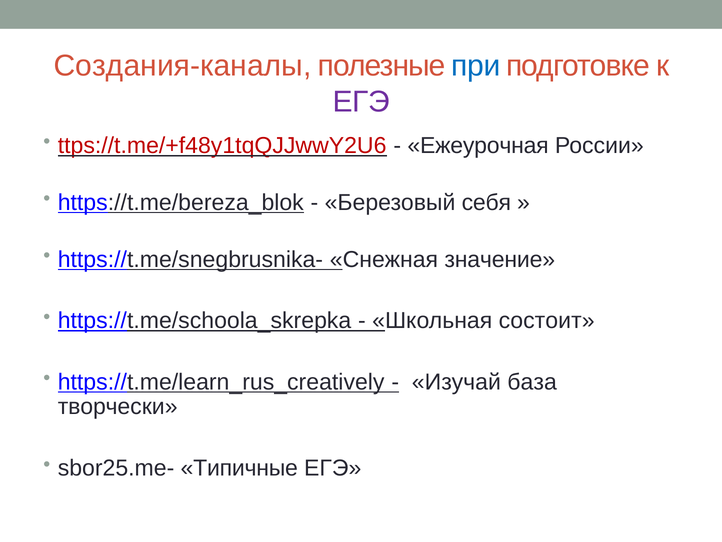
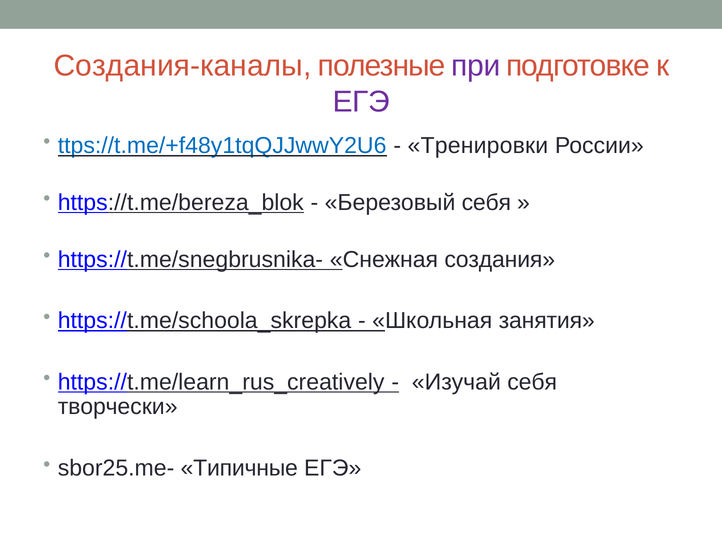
при colour: blue -> purple
ttps://t.me/+f48y1tqQJJwwY2U6 colour: red -> blue
Ежеурочная: Ежеурочная -> Тренировки
значение: значение -> создания
состоит: состоит -> занятия
Изучай база: база -> себя
